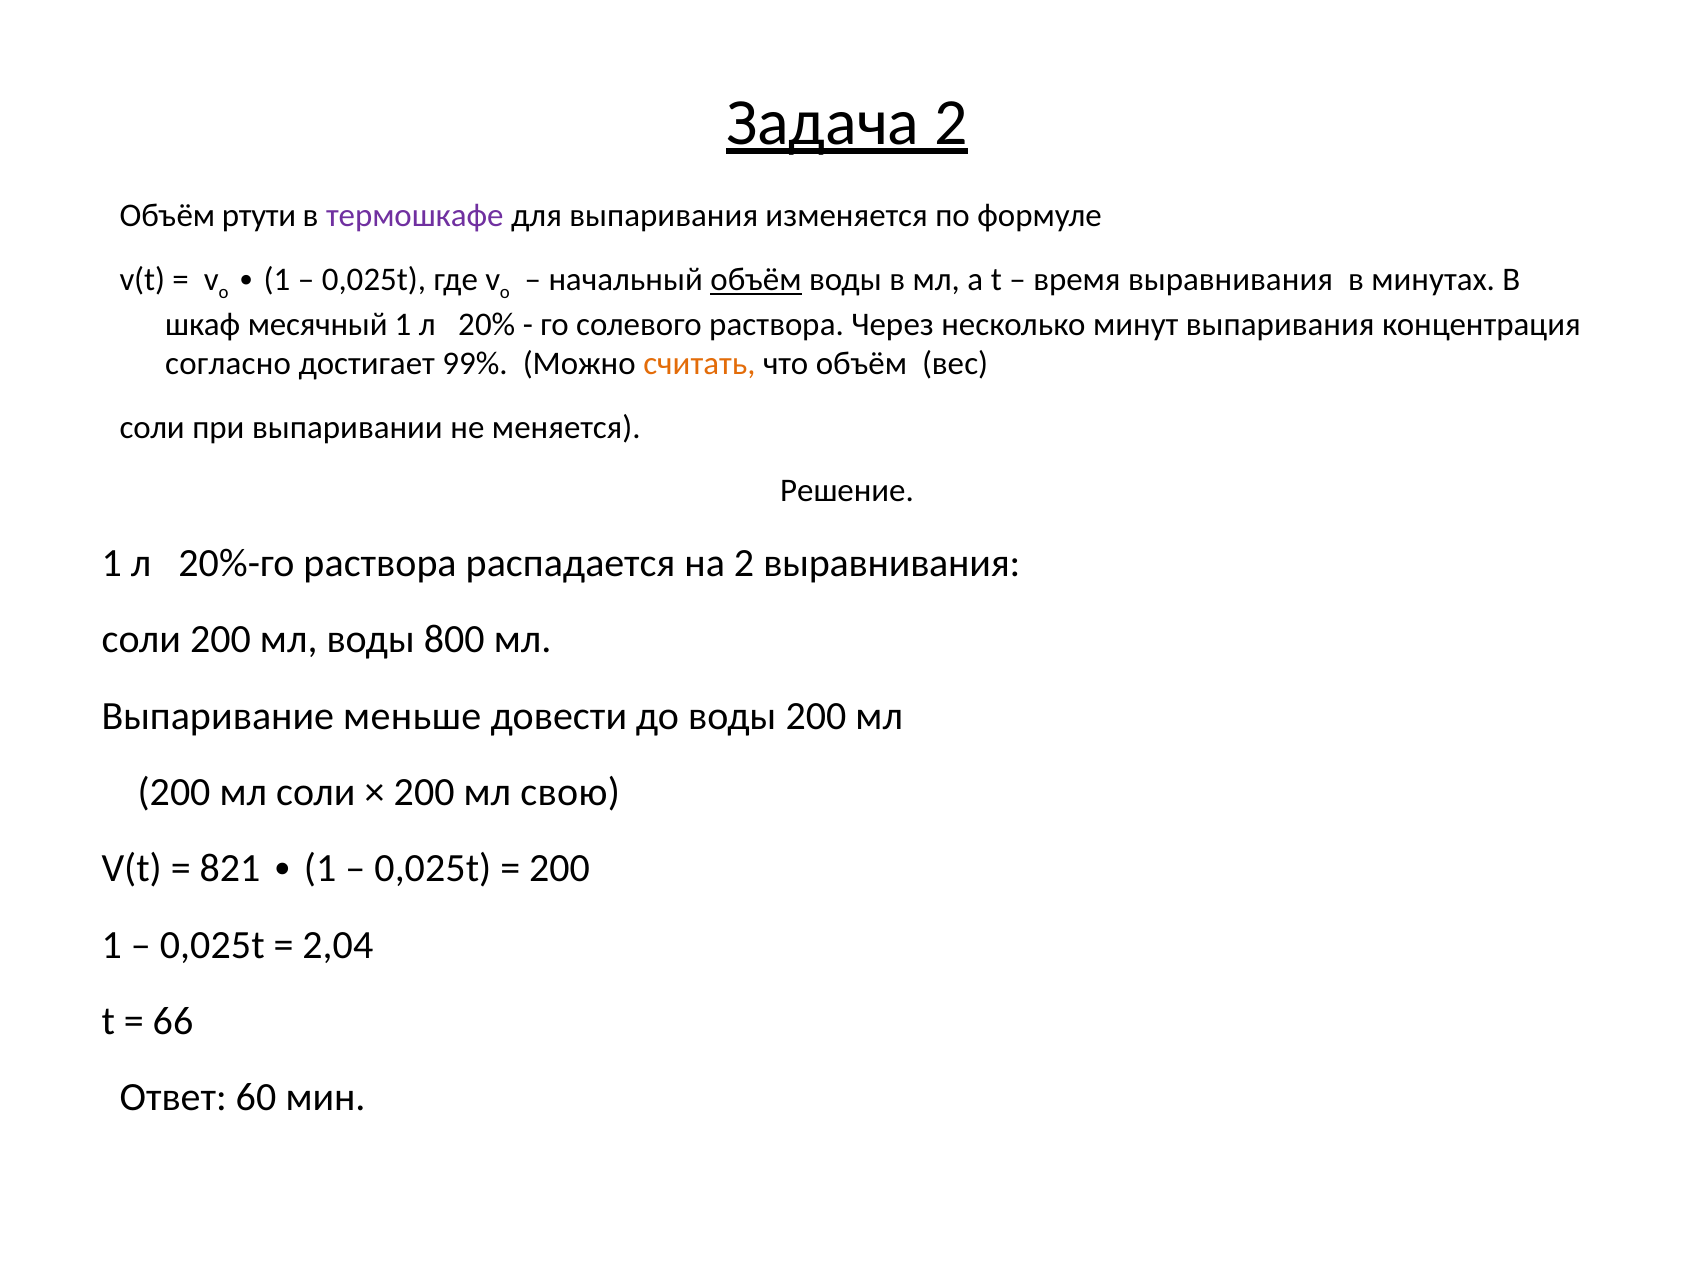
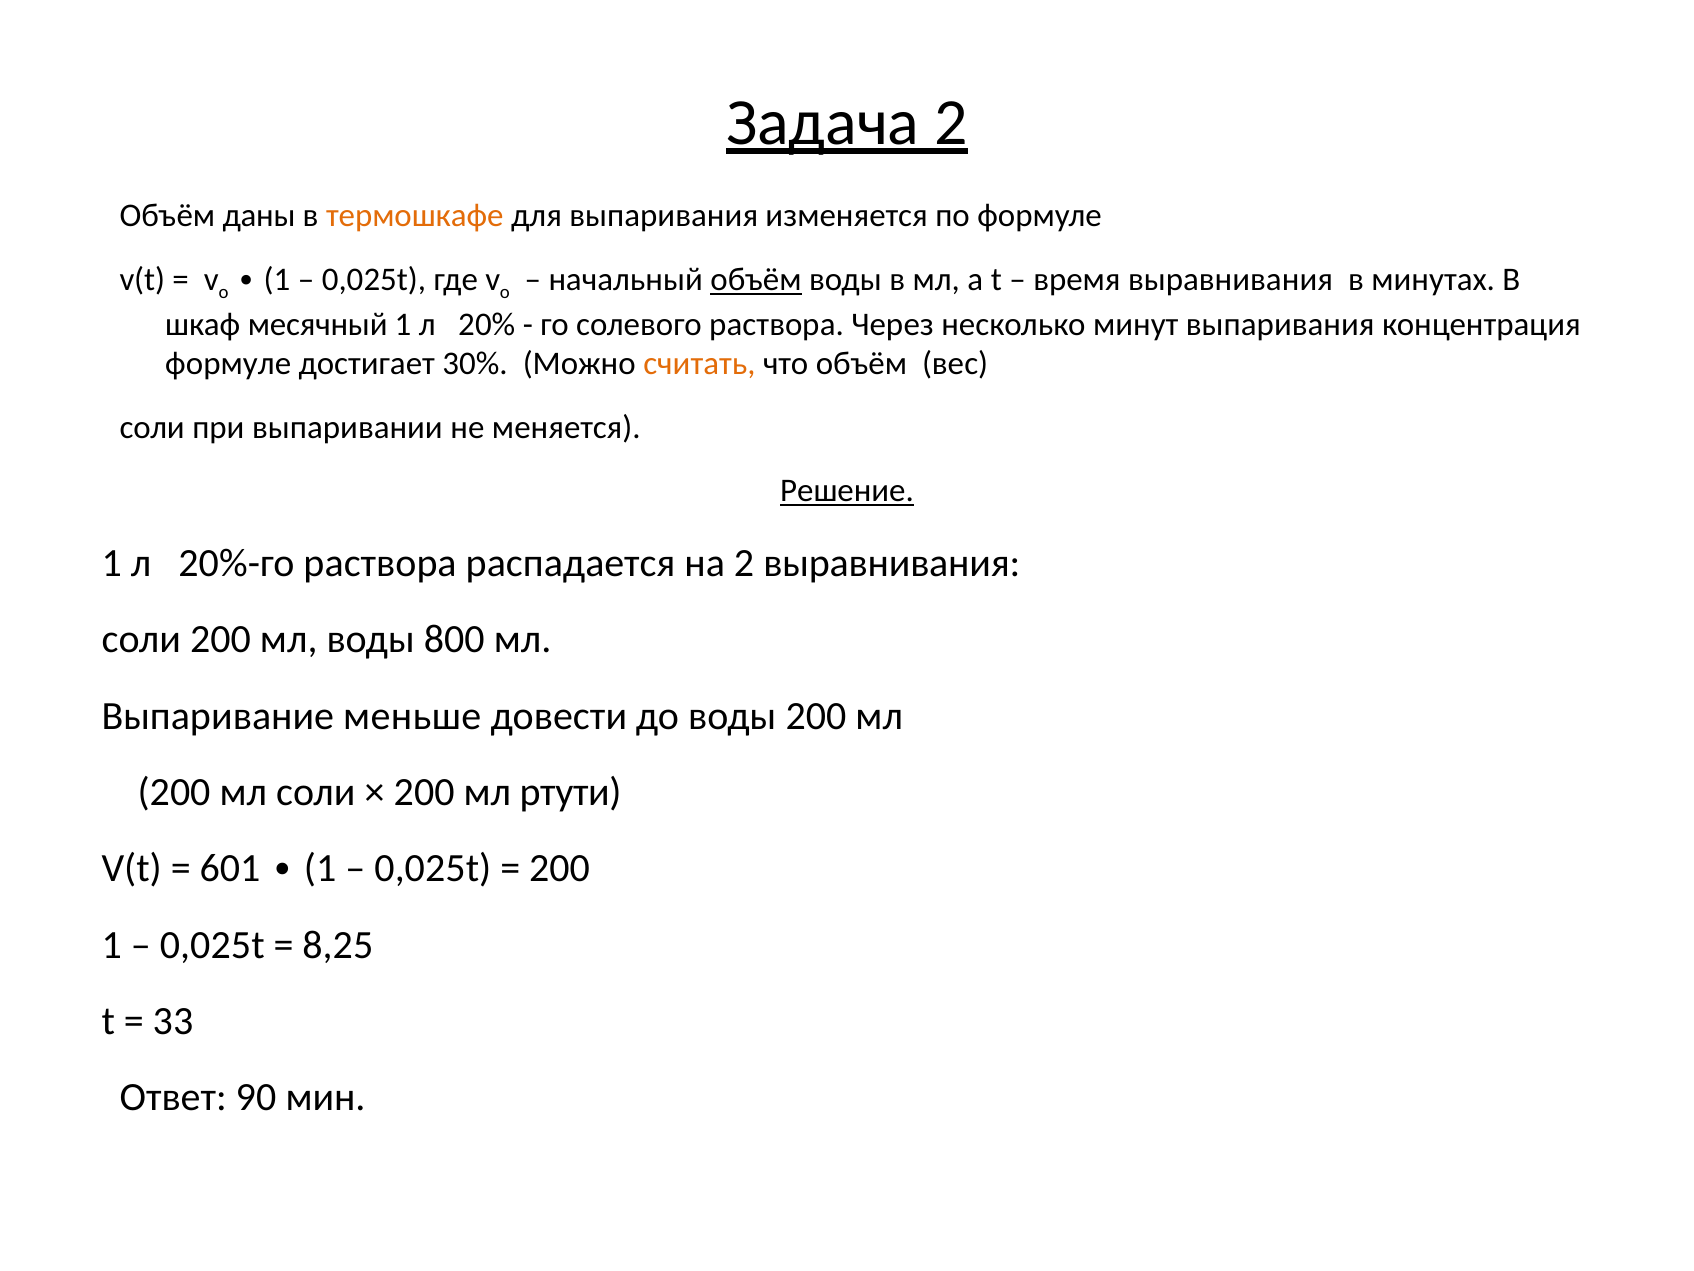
ртути: ртути -> даны
термошкафе colour: purple -> orange
согласно at (228, 364): согласно -> формуле
99%: 99% -> 30%
Решение underline: none -> present
свою: свою -> ртути
821: 821 -> 601
2,04: 2,04 -> 8,25
66: 66 -> 33
60: 60 -> 90
